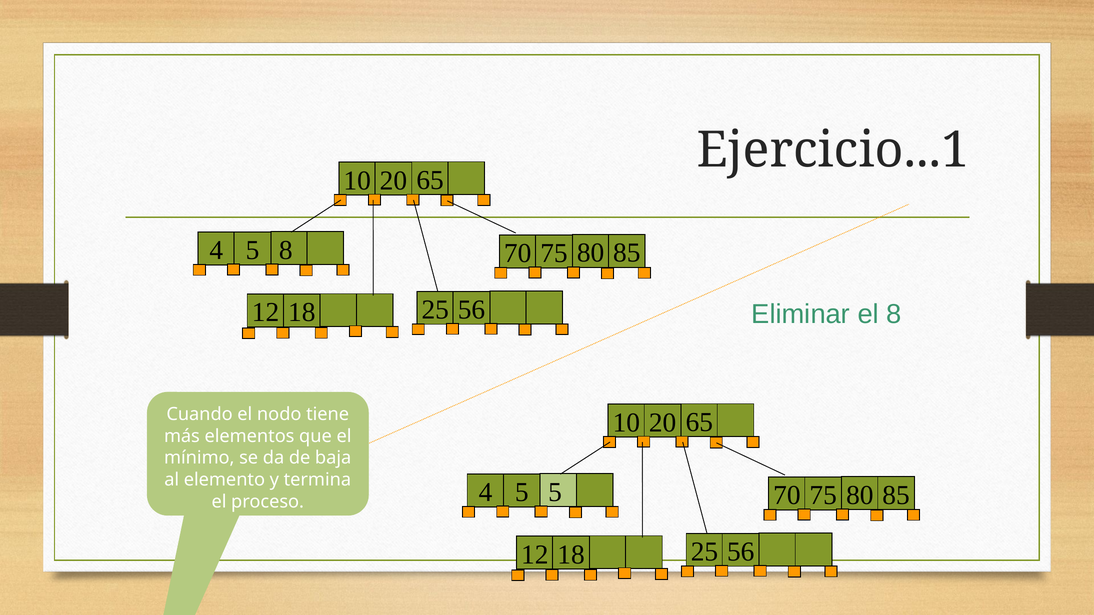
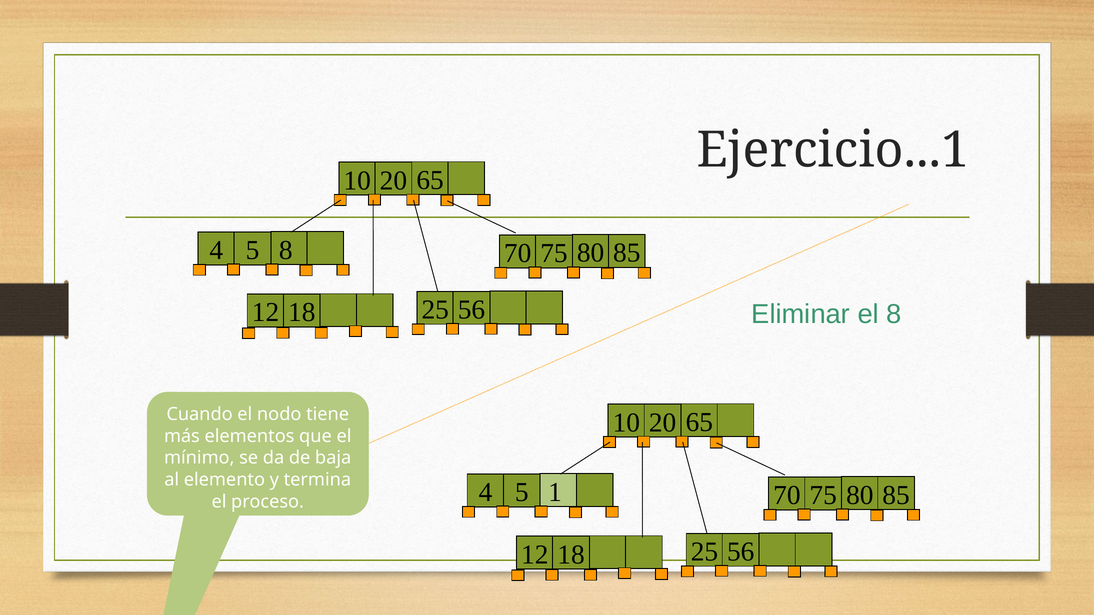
5 5: 5 -> 1
